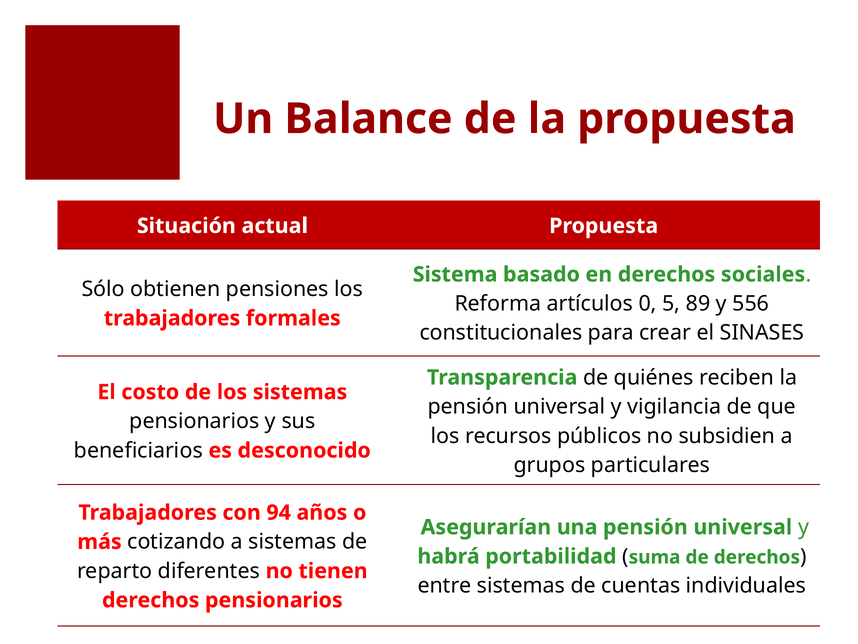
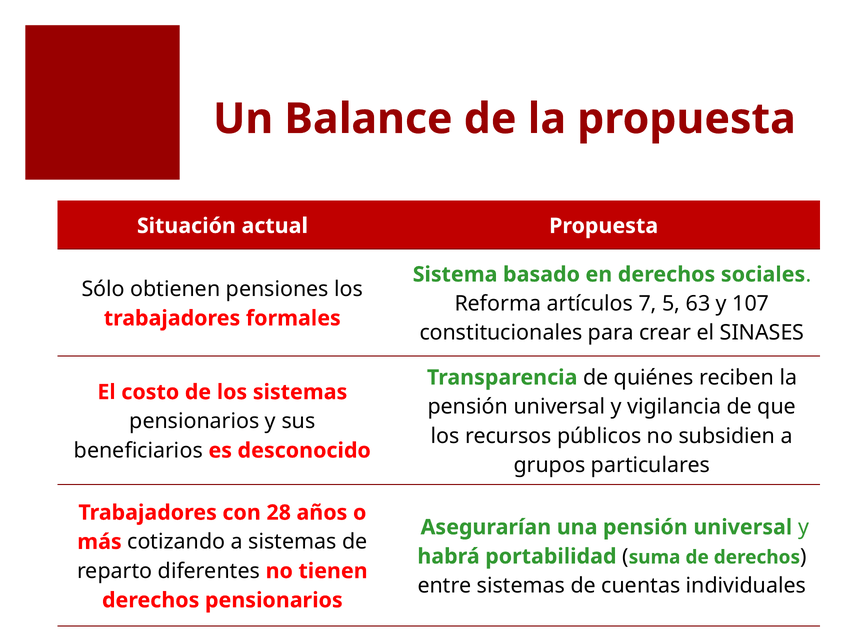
0: 0 -> 7
89: 89 -> 63
556: 556 -> 107
94: 94 -> 28
